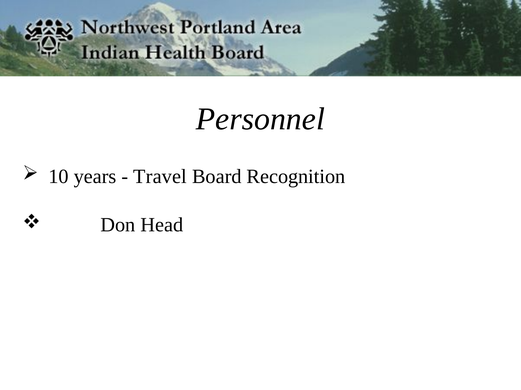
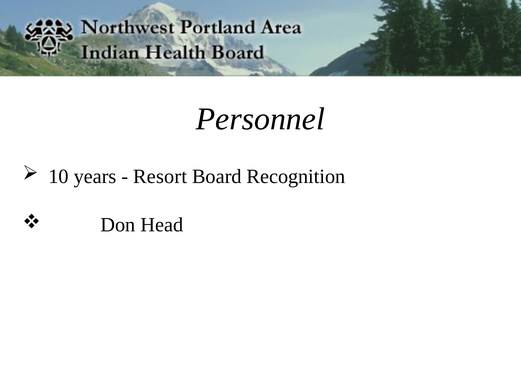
Travel: Travel -> Resort
